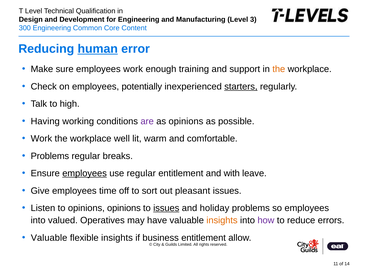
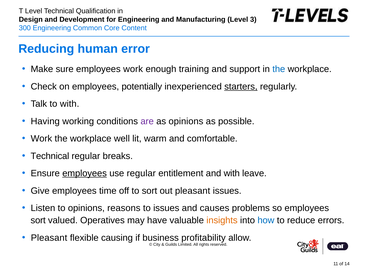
human underline: present -> none
the at (279, 69) colour: orange -> blue
to high: high -> with
Problems at (50, 156): Problems -> Technical
opinions opinions: opinions -> reasons
issues at (166, 208) underline: present -> none
holiday: holiday -> causes
into at (38, 220): into -> sort
how colour: purple -> blue
Valuable at (49, 238): Valuable -> Pleasant
flexible insights: insights -> causing
business entitlement: entitlement -> profitability
